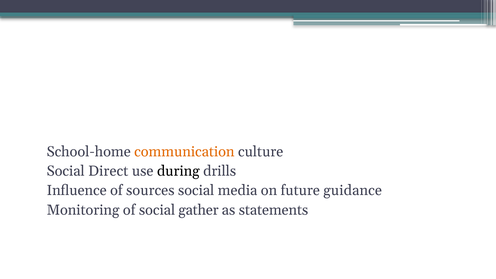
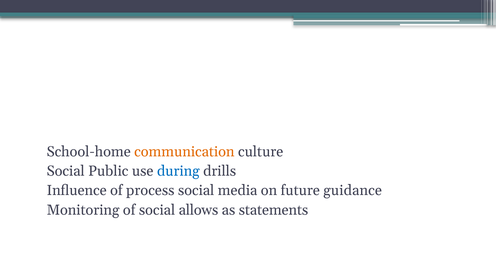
Direct: Direct -> Public
during colour: black -> blue
sources: sources -> process
gather: gather -> allows
